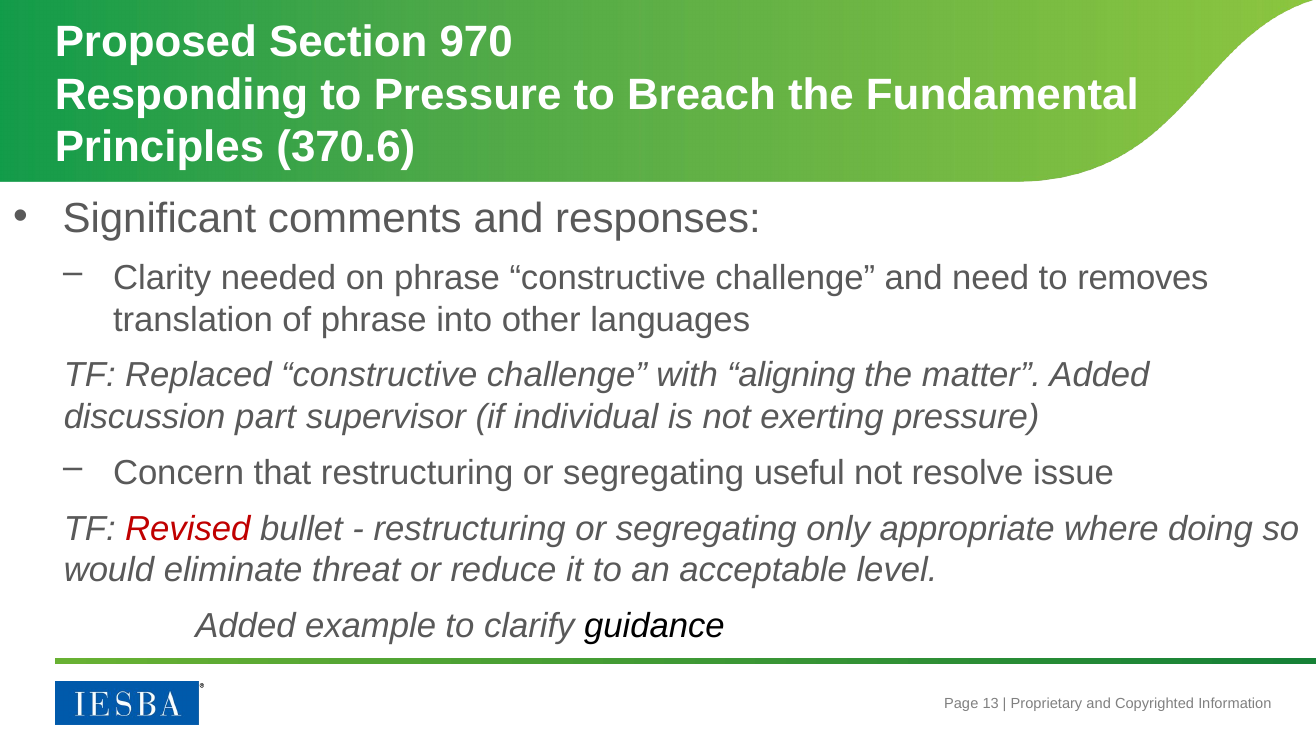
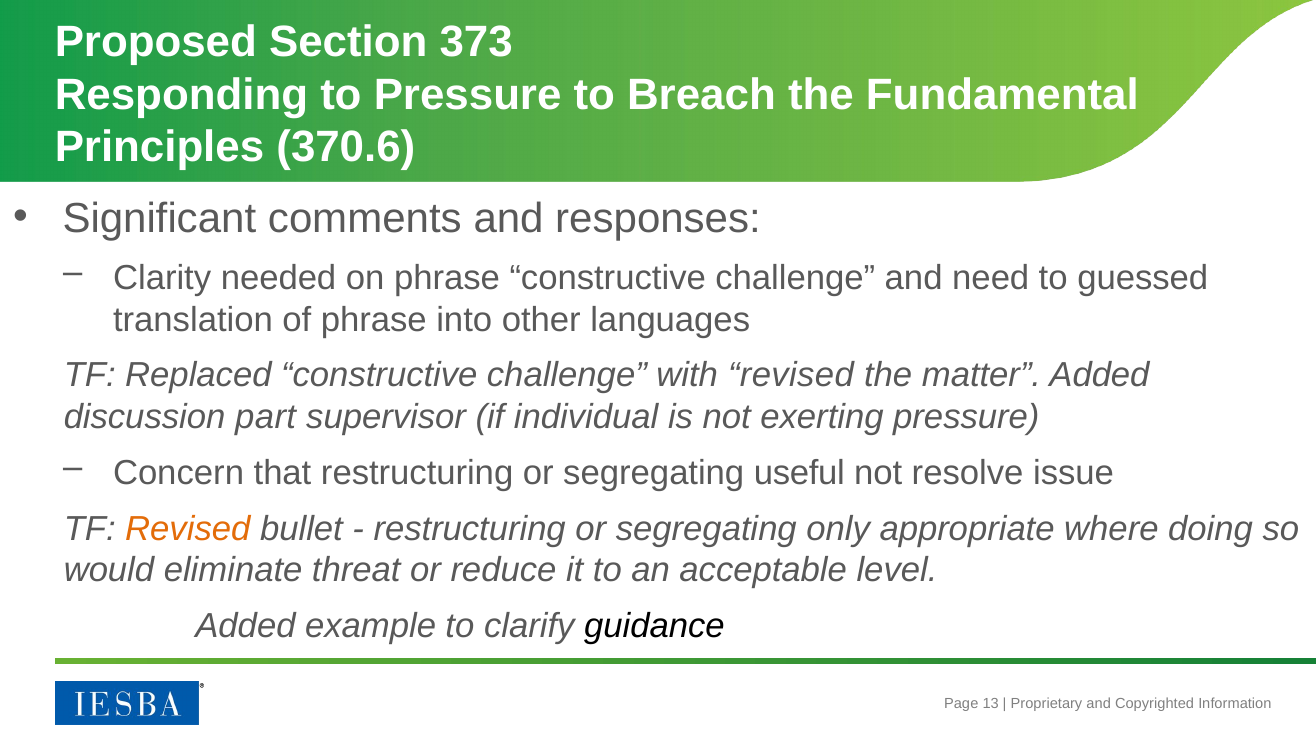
970: 970 -> 373
removes: removes -> guessed
with aligning: aligning -> revised
Revised at (188, 529) colour: red -> orange
